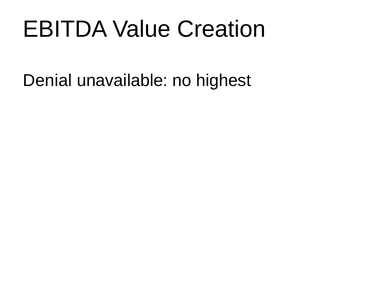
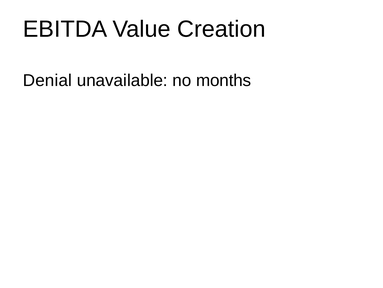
highest: highest -> months
